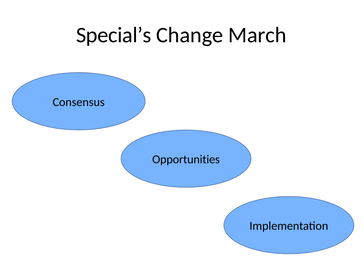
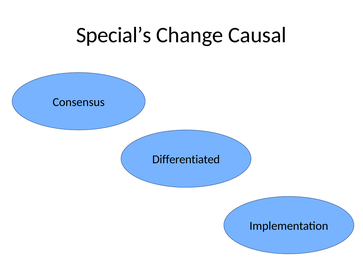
March: March -> Causal
Opportunities: Opportunities -> Differentiated
